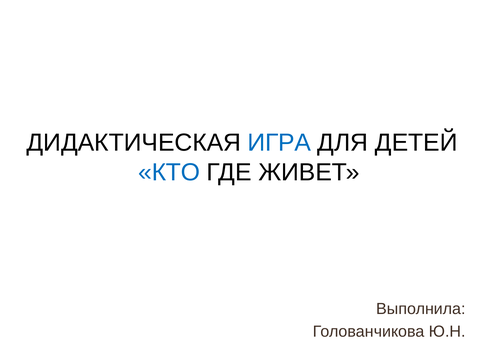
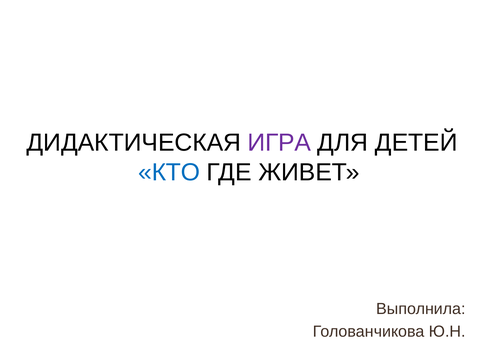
ИГРА colour: blue -> purple
